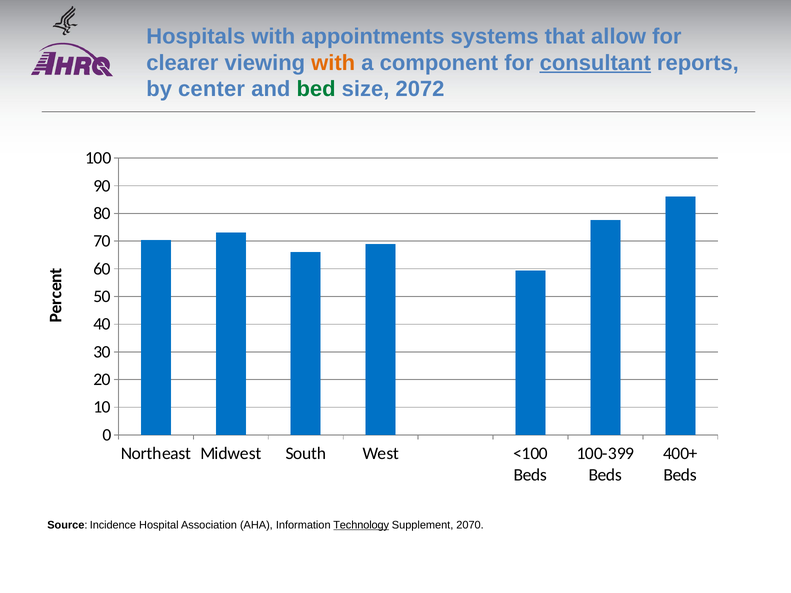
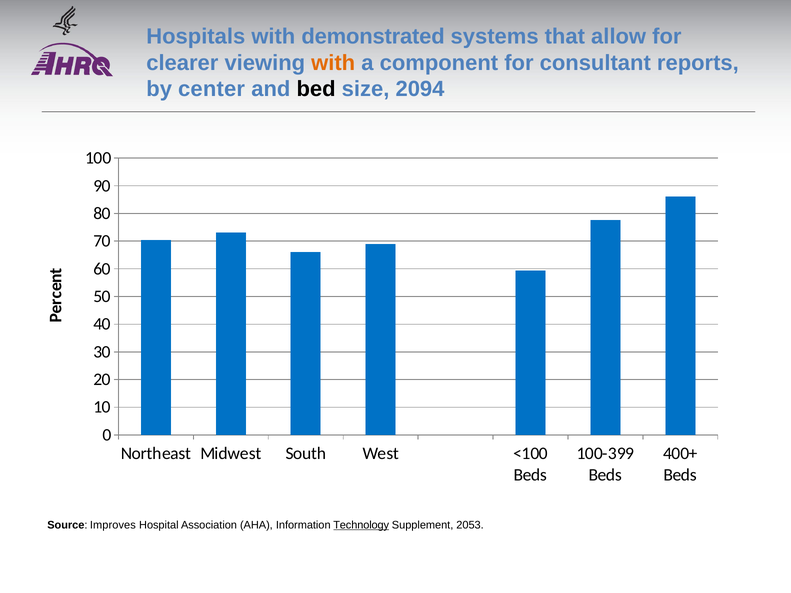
appointments: appointments -> demonstrated
consultant underline: present -> none
bed colour: green -> black
2072: 2072 -> 2094
Incidence: Incidence -> Improves
2070: 2070 -> 2053
